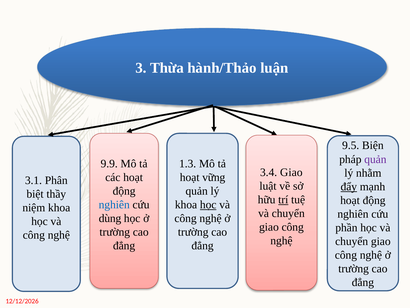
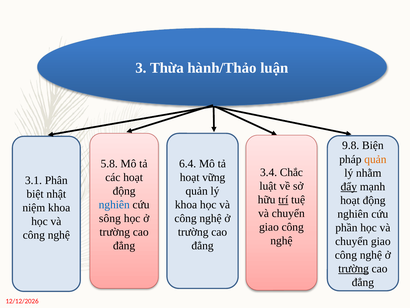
9.5: 9.5 -> 9.8
quản at (375, 159) colour: purple -> orange
9.9: 9.9 -> 5.8
1.3: 1.3 -> 6.4
3.4 Giao: Giao -> Chắc
thầy: thầy -> nhật
học at (208, 204) underline: present -> none
dùng: dùng -> sông
trường at (354, 268) underline: none -> present
